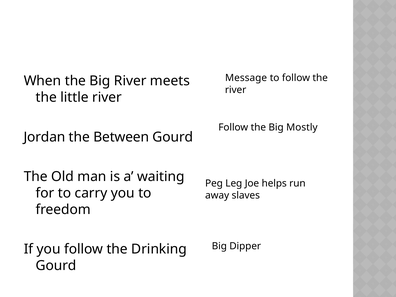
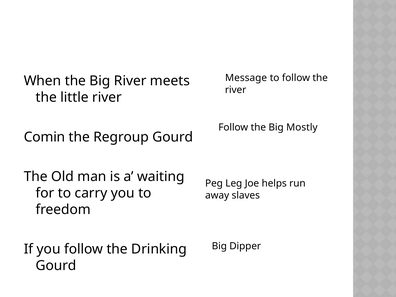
Jordan: Jordan -> Comin
Between: Between -> Regroup
